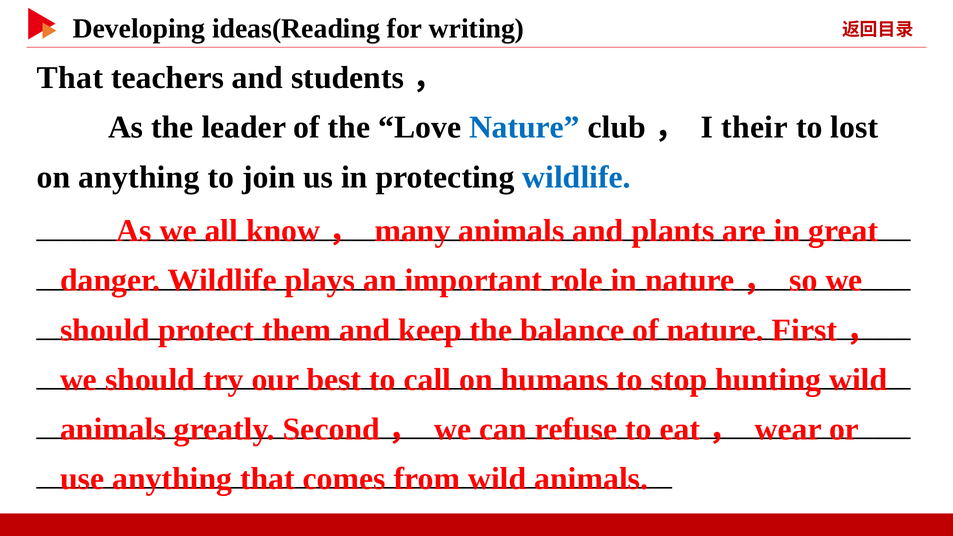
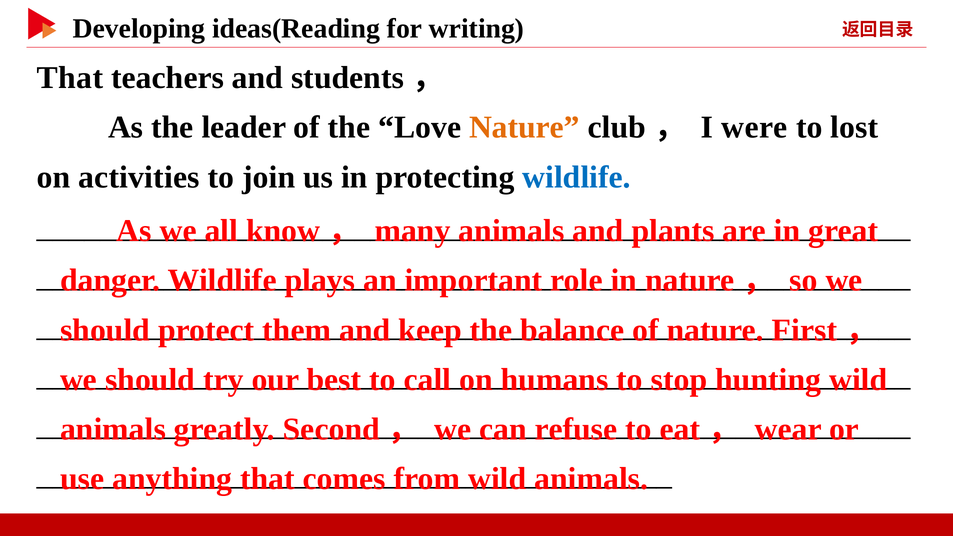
Nature at (524, 127) colour: blue -> orange
their: their -> were
on anything: anything -> activities
